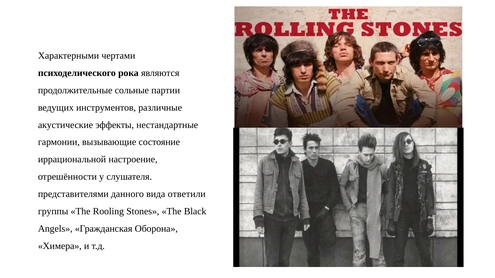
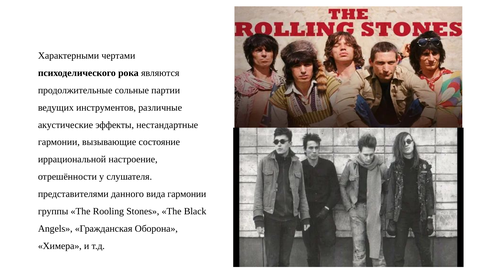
вида ответили: ответили -> гармонии
